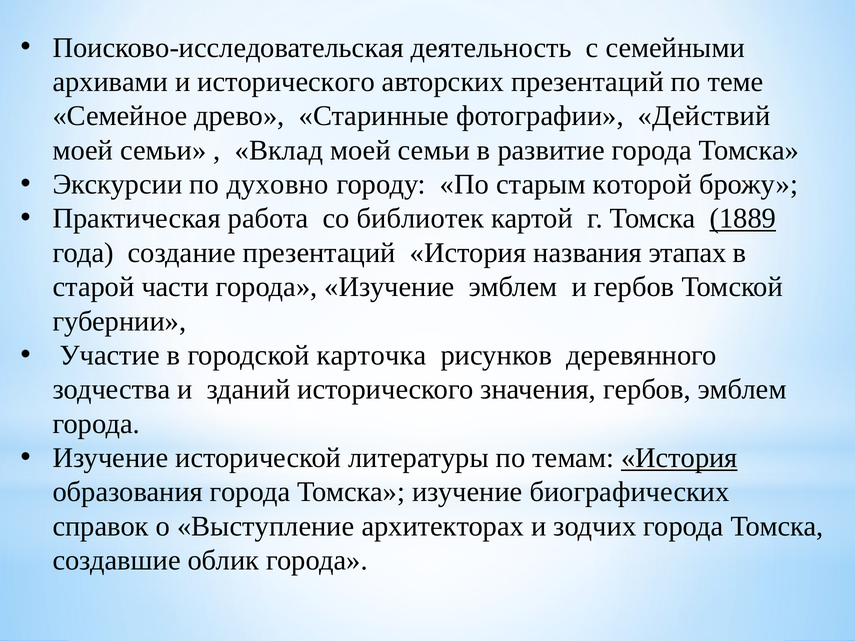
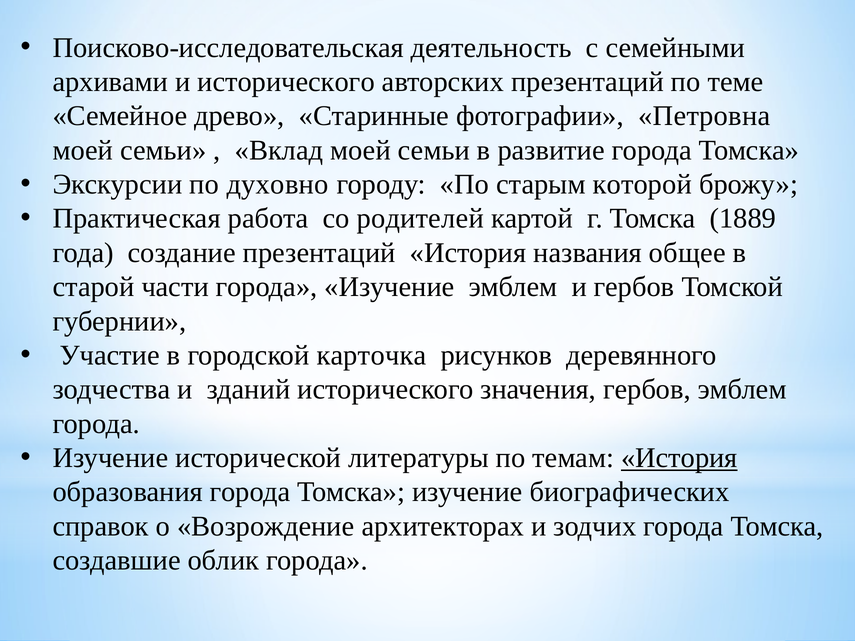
Действий: Действий -> Петровна
библиотек: библиотек -> родителей
1889 underline: present -> none
этапах: этапах -> общее
Выступление: Выступление -> Возрождение
